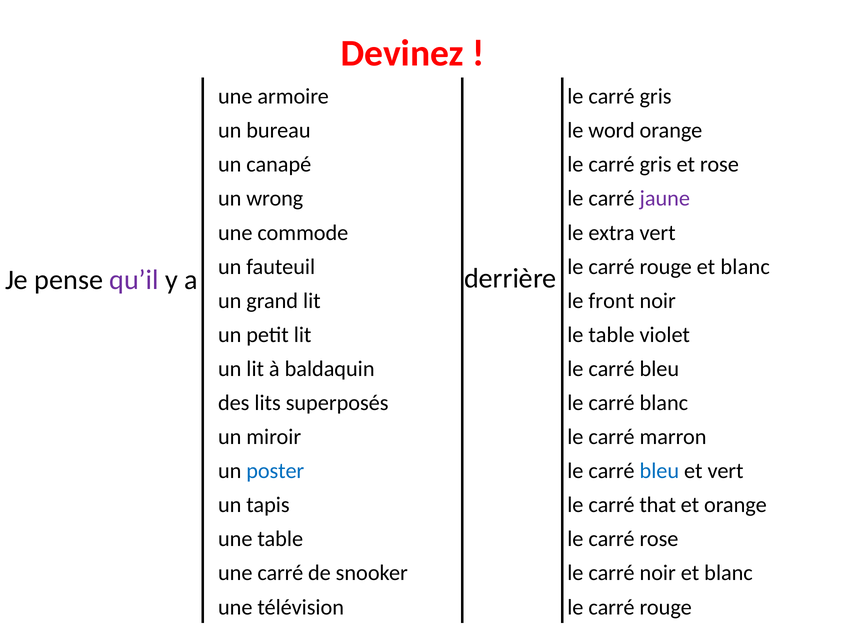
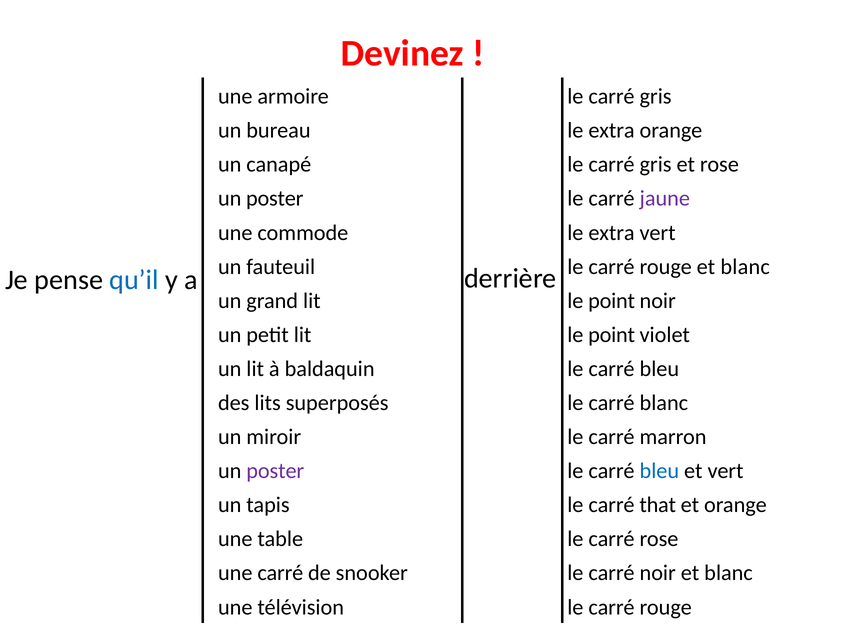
word at (612, 130): word -> extra
wrong at (275, 199): wrong -> poster
qu’il colour: purple -> blue
front at (611, 301): front -> point
table at (611, 335): table -> point
poster at (275, 471) colour: blue -> purple
